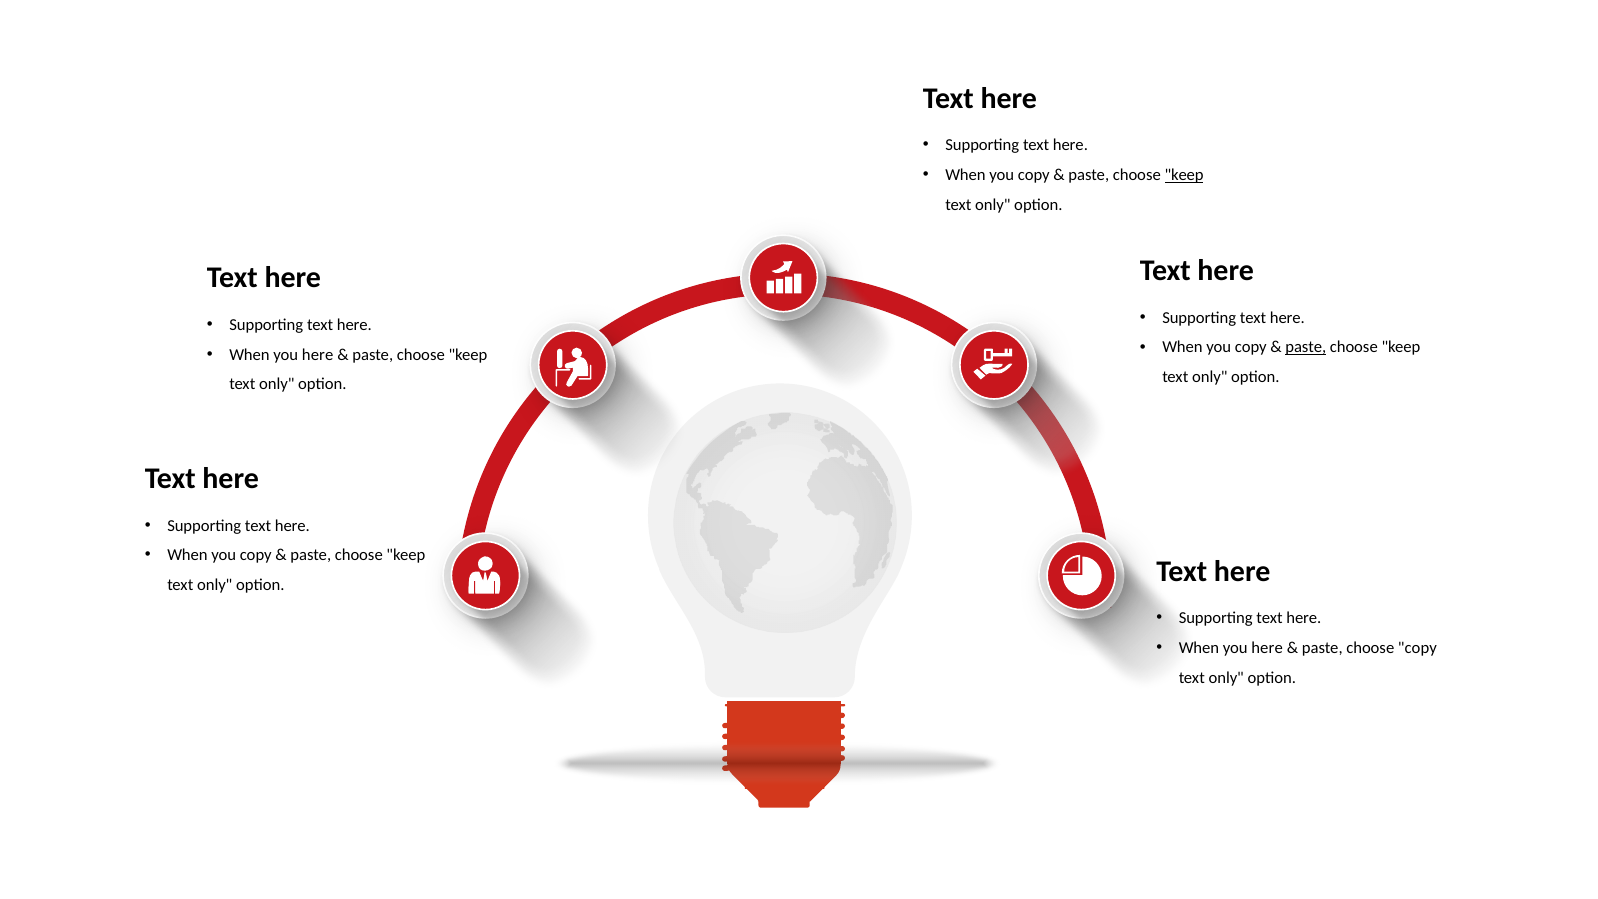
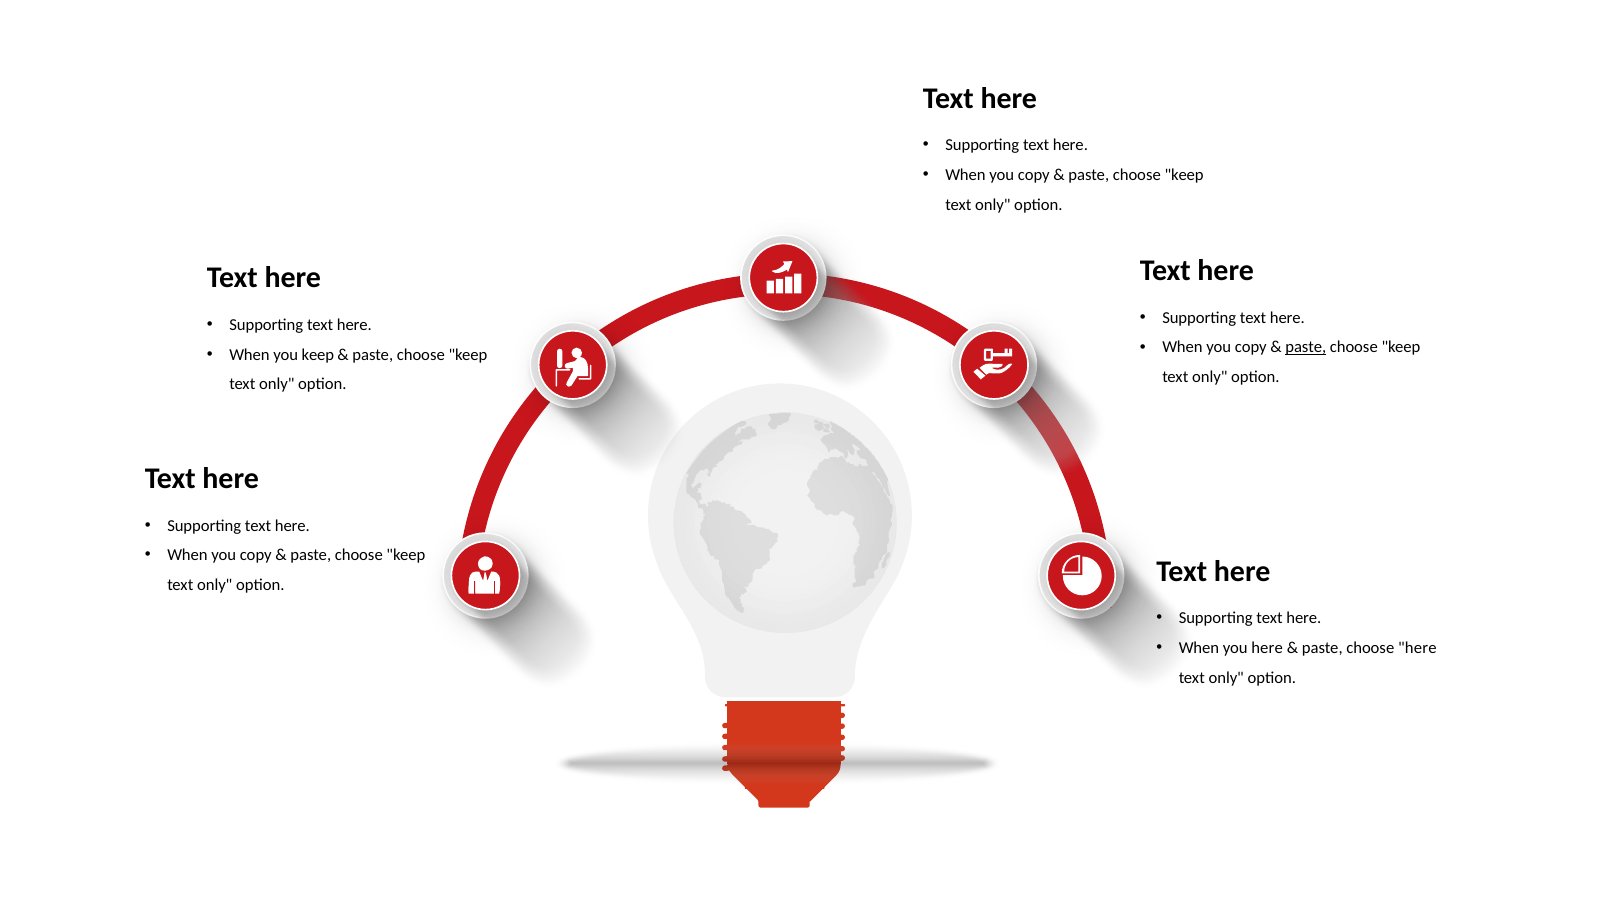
keep at (1184, 175) underline: present -> none
here at (318, 354): here -> keep
choose copy: copy -> here
